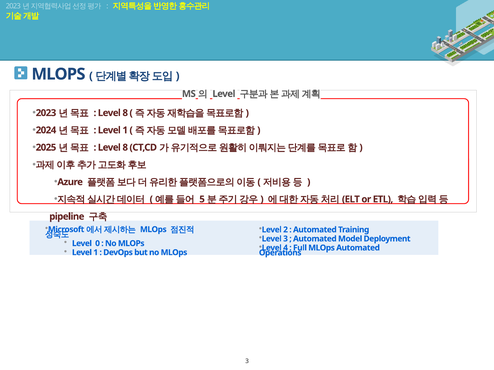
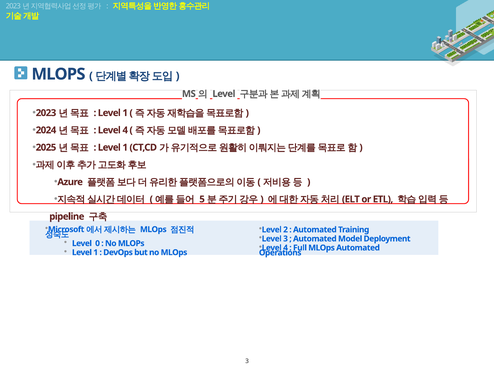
8 at (125, 113): 8 -> 1
1 at (125, 130): 1 -> 4
8 at (125, 148): 8 -> 1
